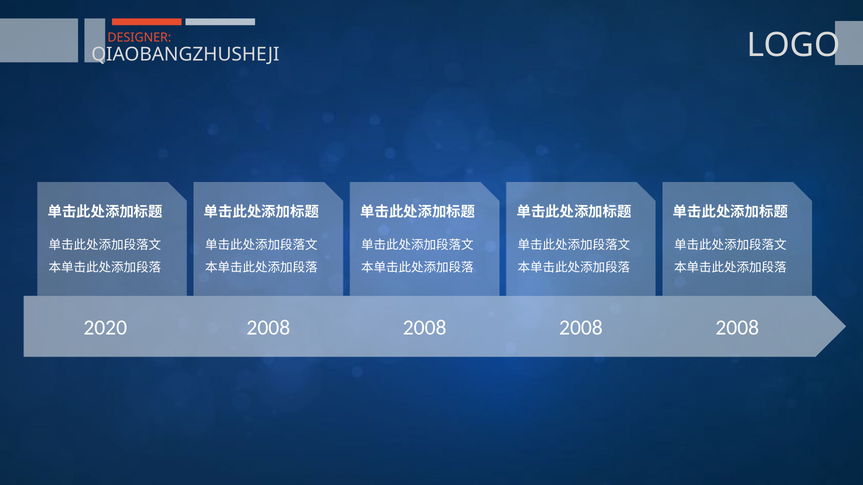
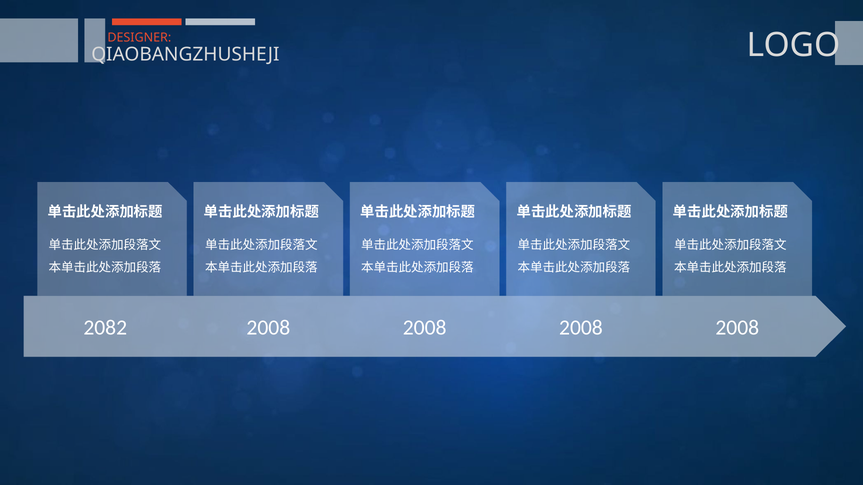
2020: 2020 -> 2082
